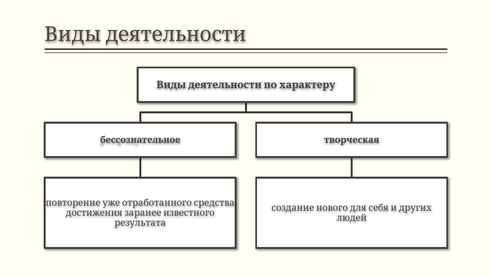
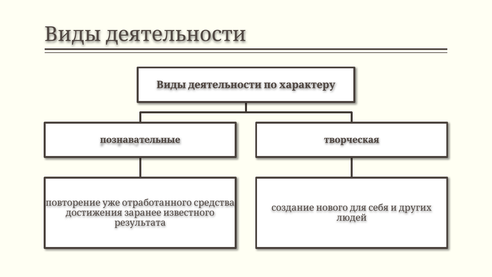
бессознательное: бессознательное -> познавательные
